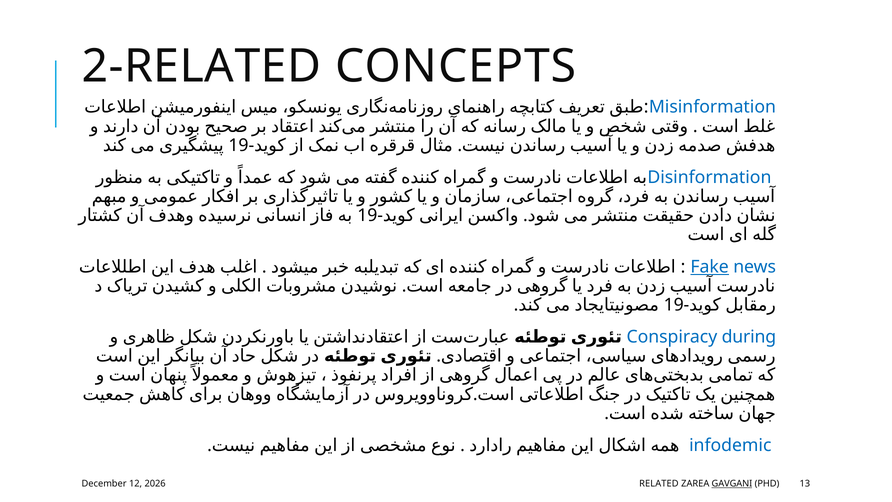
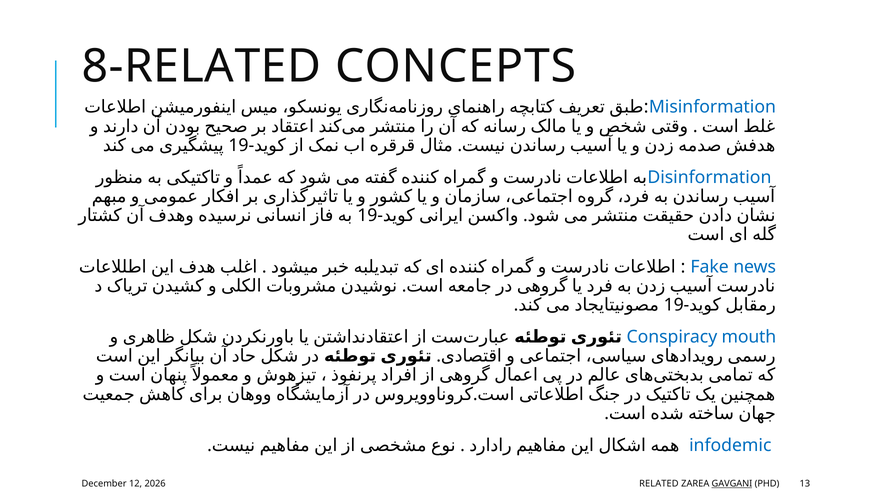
2-RELATED: 2-RELATED -> 8-RELATED
Fake underline: present -> none
during: during -> mouth
